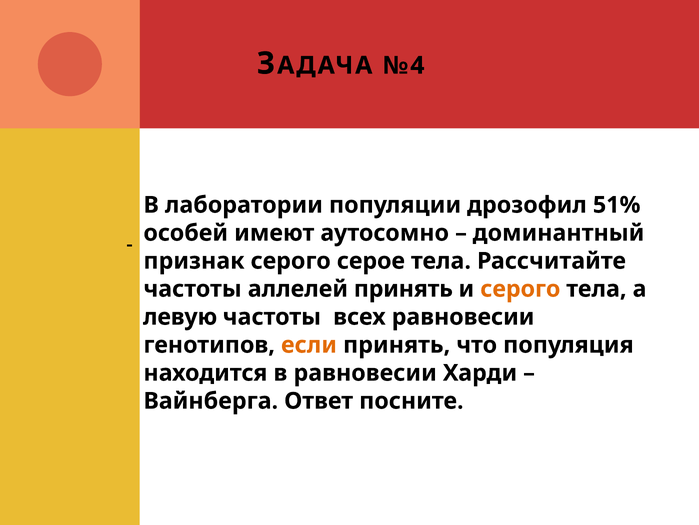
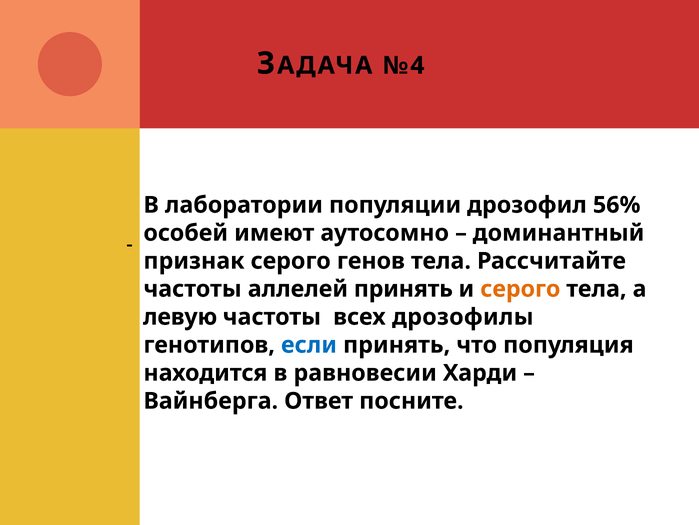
51%: 51% -> 56%
серое: серое -> генов
всех равновесии: равновесии -> дрозофилы
если colour: orange -> blue
